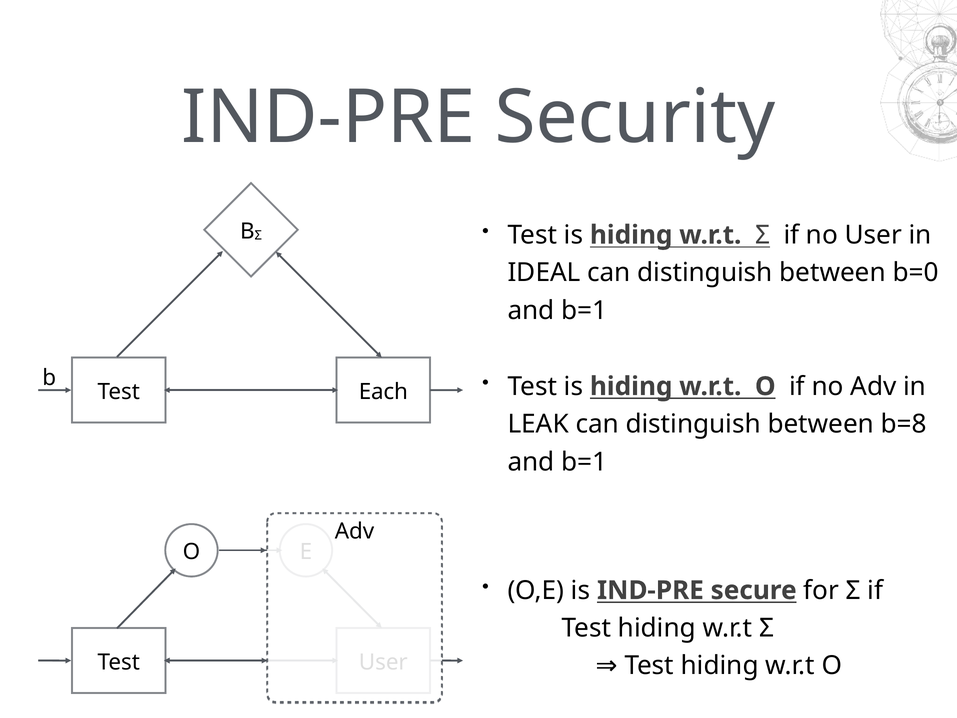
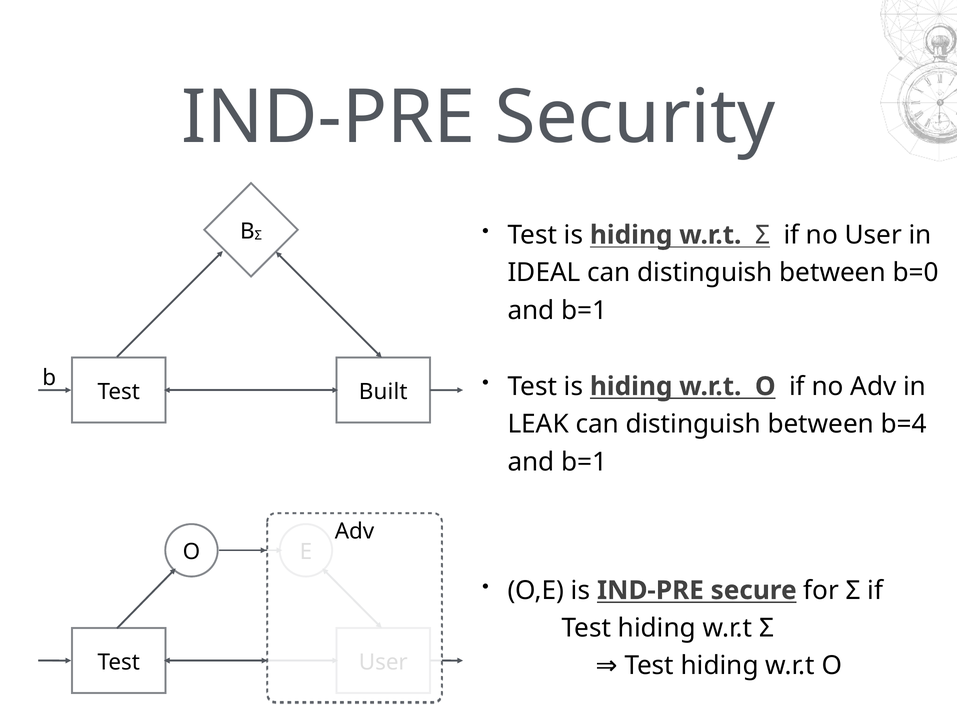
Each: Each -> Built
b=8: b=8 -> b=4
